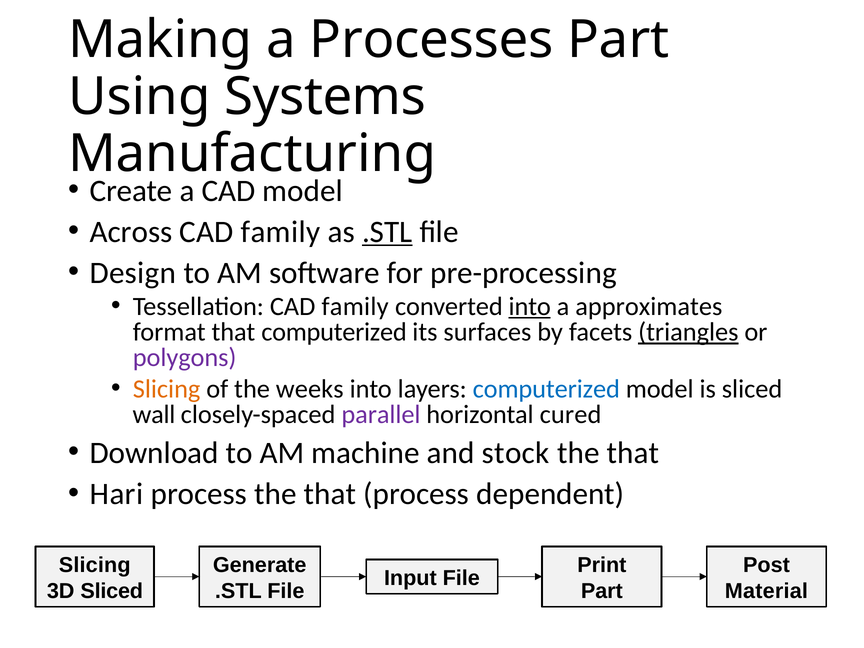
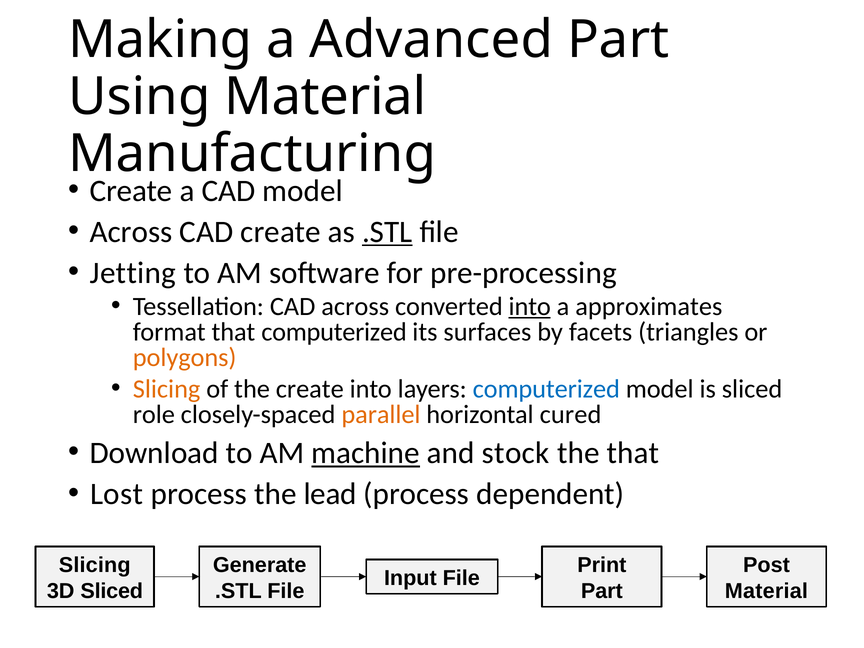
Processes: Processes -> Advanced
Using Systems: Systems -> Material
family at (281, 232): family -> create
Design: Design -> Jetting
Tessellation CAD family: family -> across
triangles underline: present -> none
polygons colour: purple -> orange
the weeks: weeks -> create
wall: wall -> role
parallel colour: purple -> orange
machine underline: none -> present
Hari: Hari -> Lost
process the that: that -> lead
